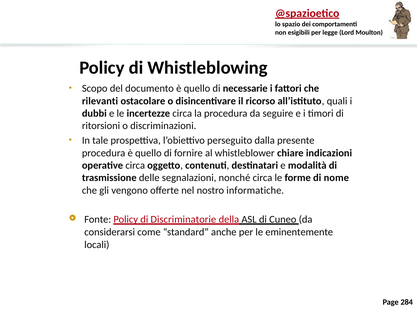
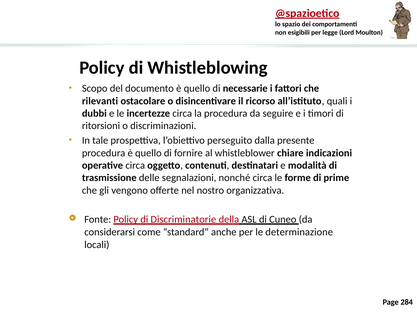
nome: nome -> prime
informatiche: informatiche -> organizzativa
eminentemente: eminentemente -> determinazione
